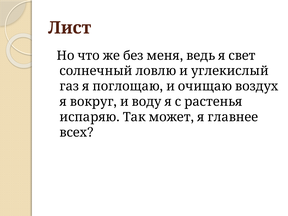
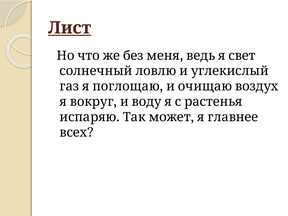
Лист underline: none -> present
